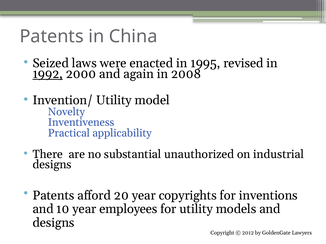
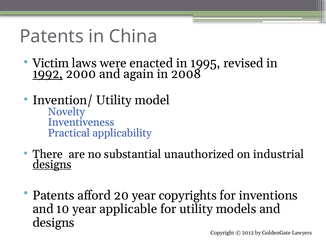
Seized: Seized -> Victim
designs at (52, 165) underline: none -> present
employees: employees -> applicable
